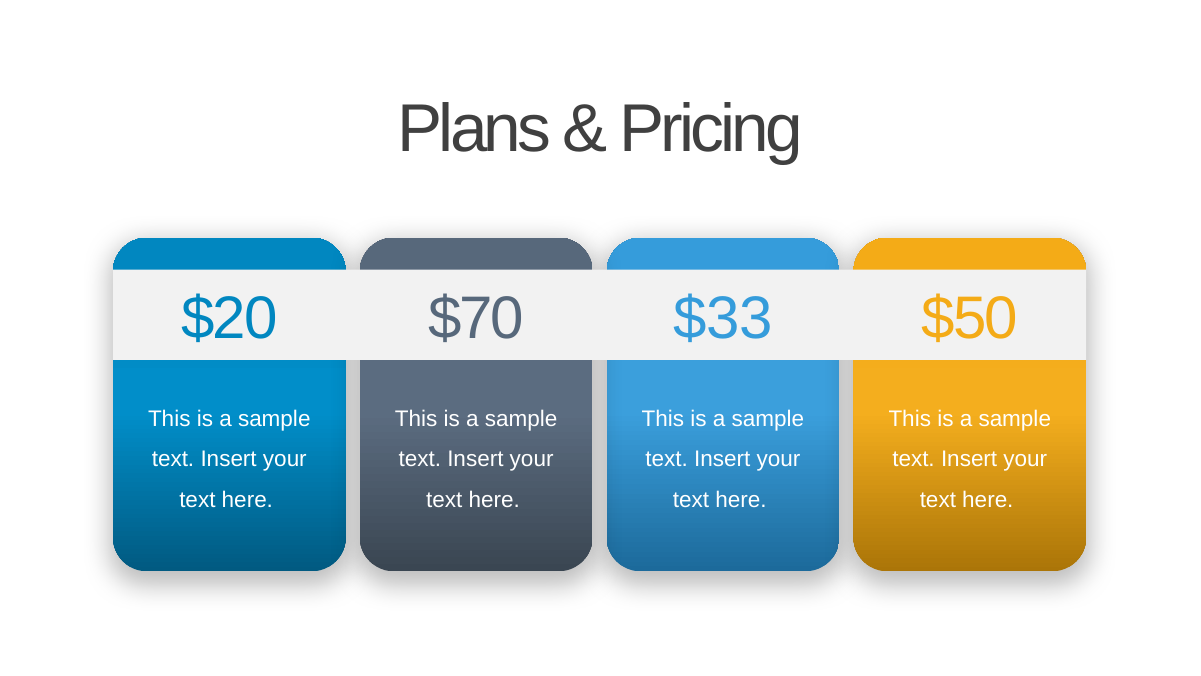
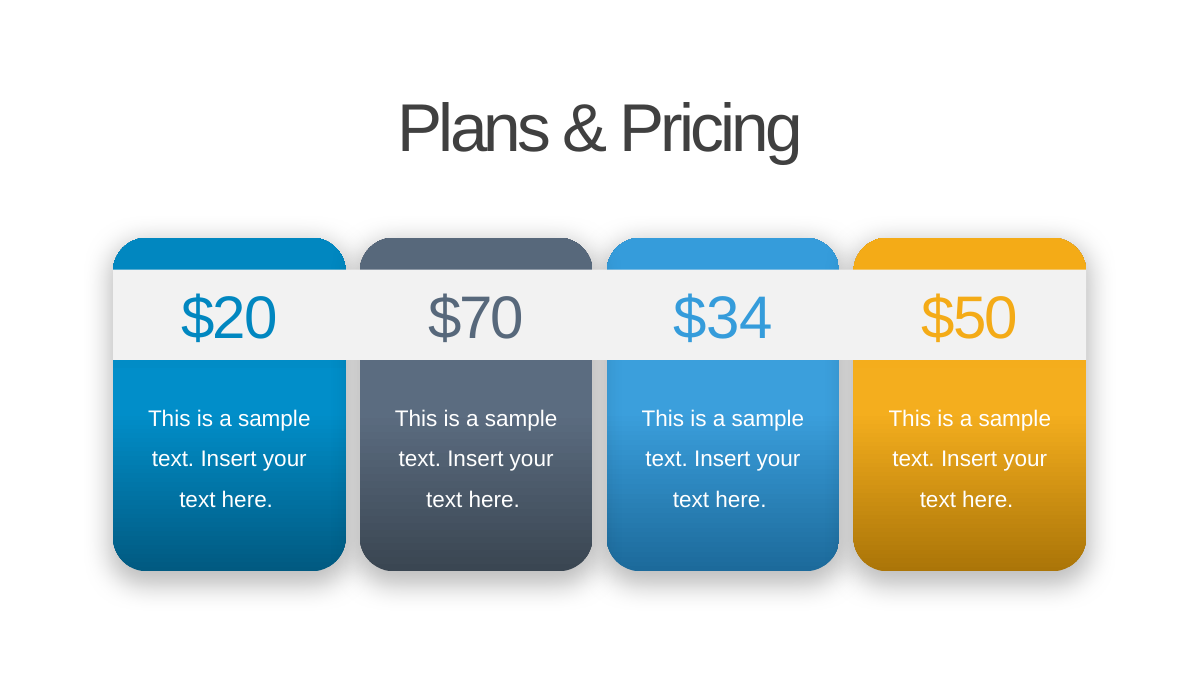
$33: $33 -> $34
